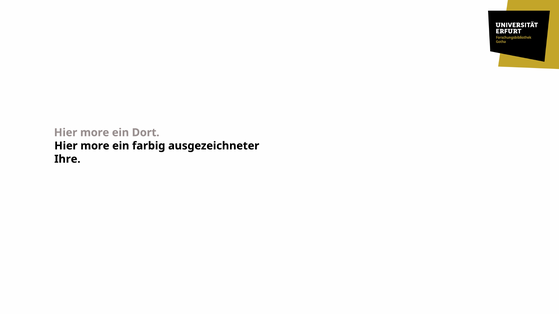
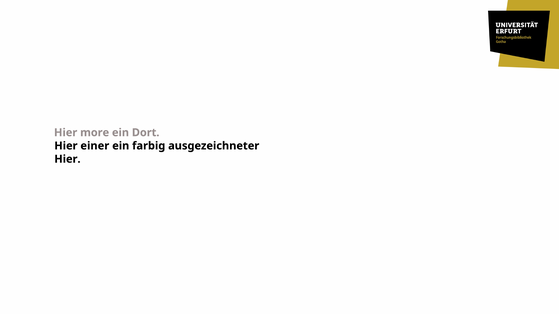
more at (95, 146): more -> einer
Ihre at (67, 159): Ihre -> Hier
